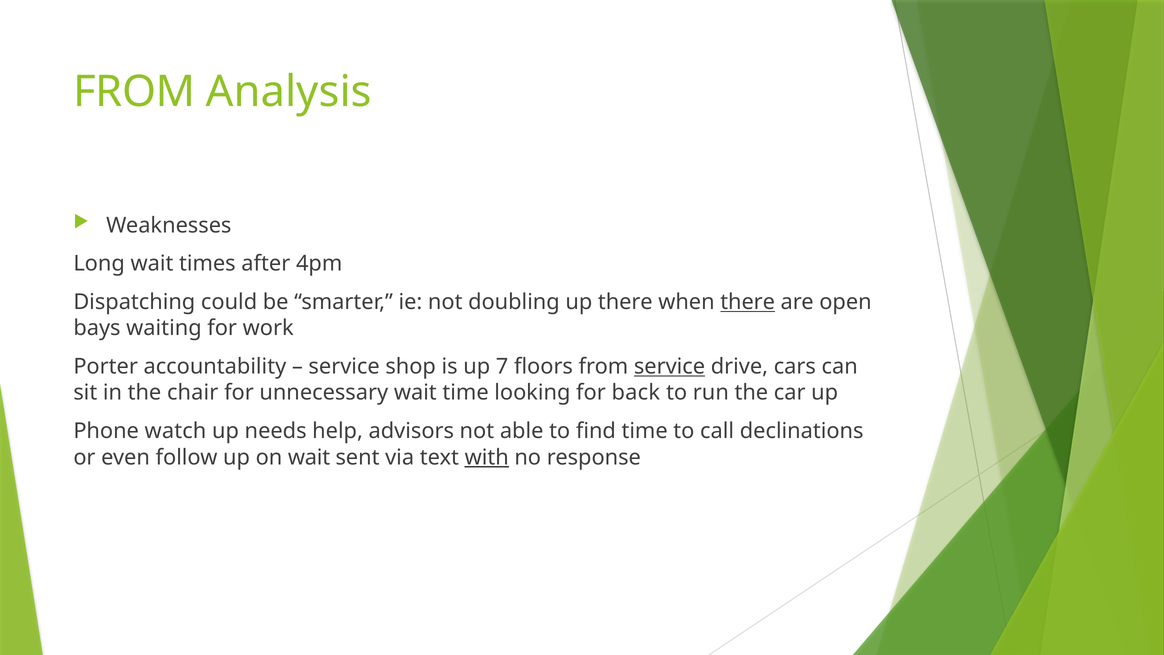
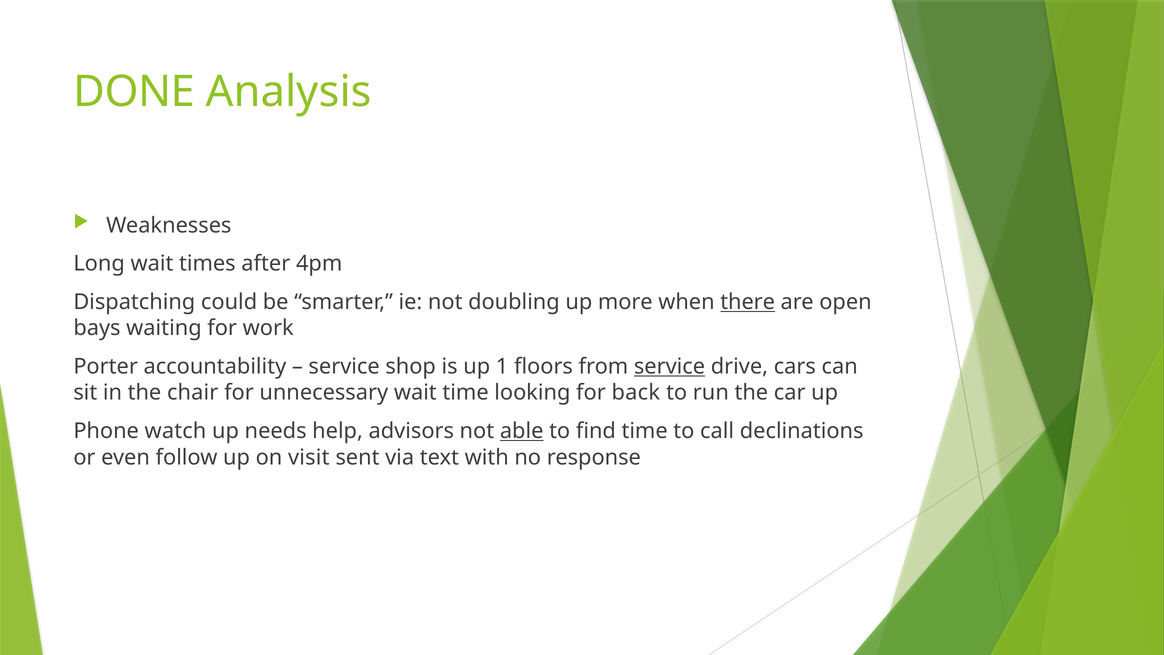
FROM at (134, 92): FROM -> DONE
up there: there -> more
7: 7 -> 1
able underline: none -> present
on wait: wait -> visit
with underline: present -> none
